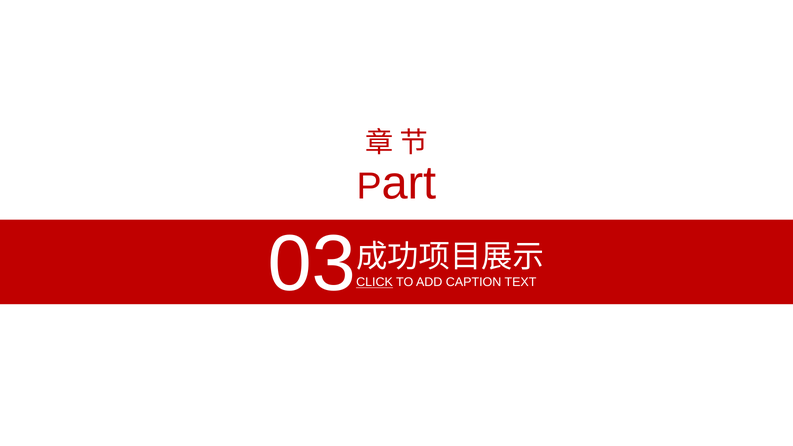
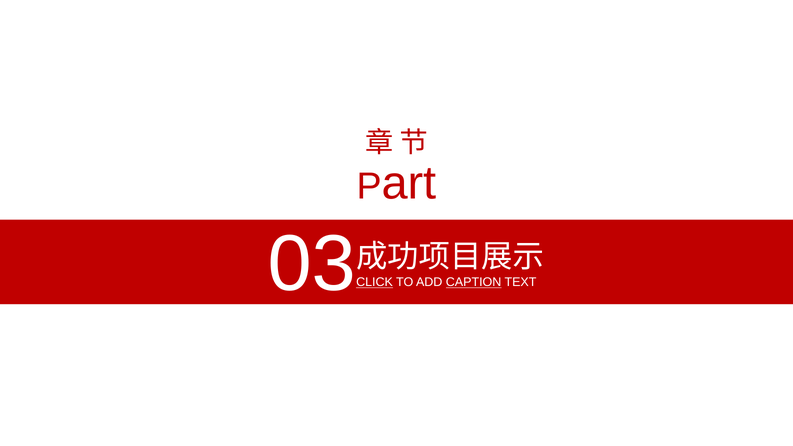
CAPTION underline: none -> present
